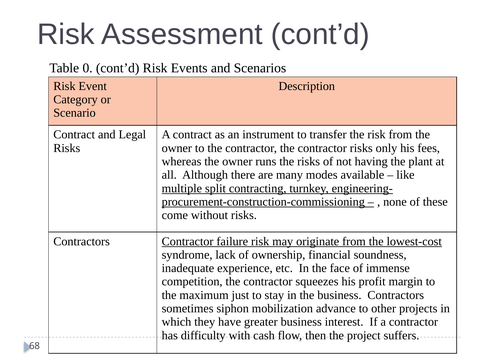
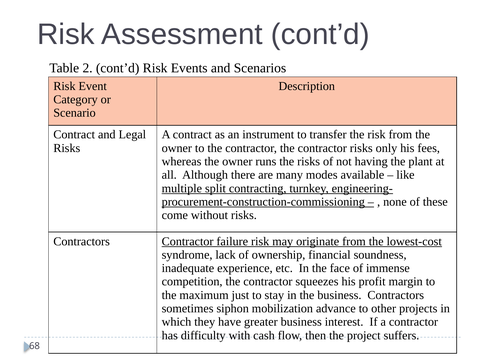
0: 0 -> 2
